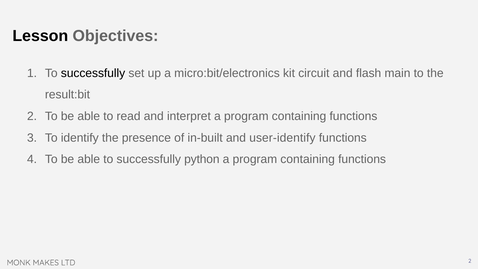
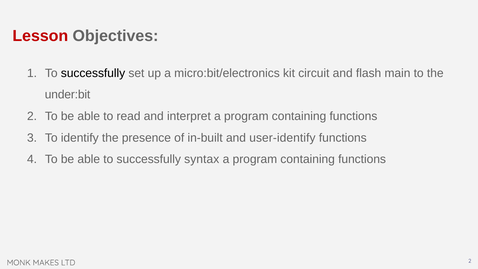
Lesson colour: black -> red
result:bit: result:bit -> under:bit
python: python -> syntax
